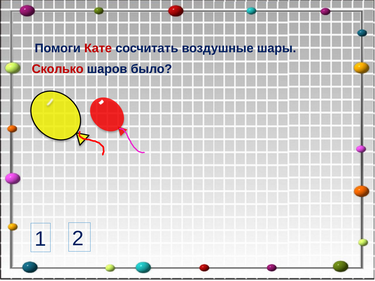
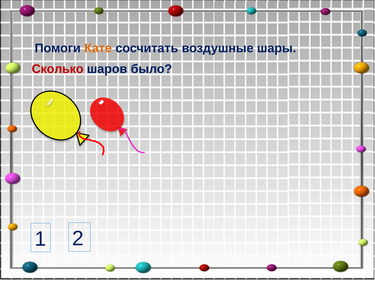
Кате colour: red -> orange
